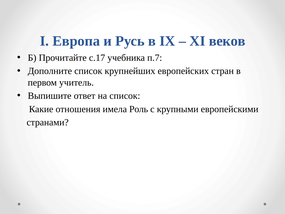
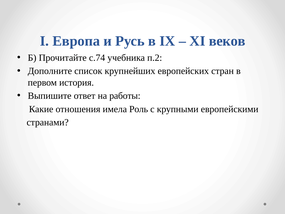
с.17: с.17 -> с.74
п.7: п.7 -> п.2
учитель: учитель -> история
на список: список -> работы
